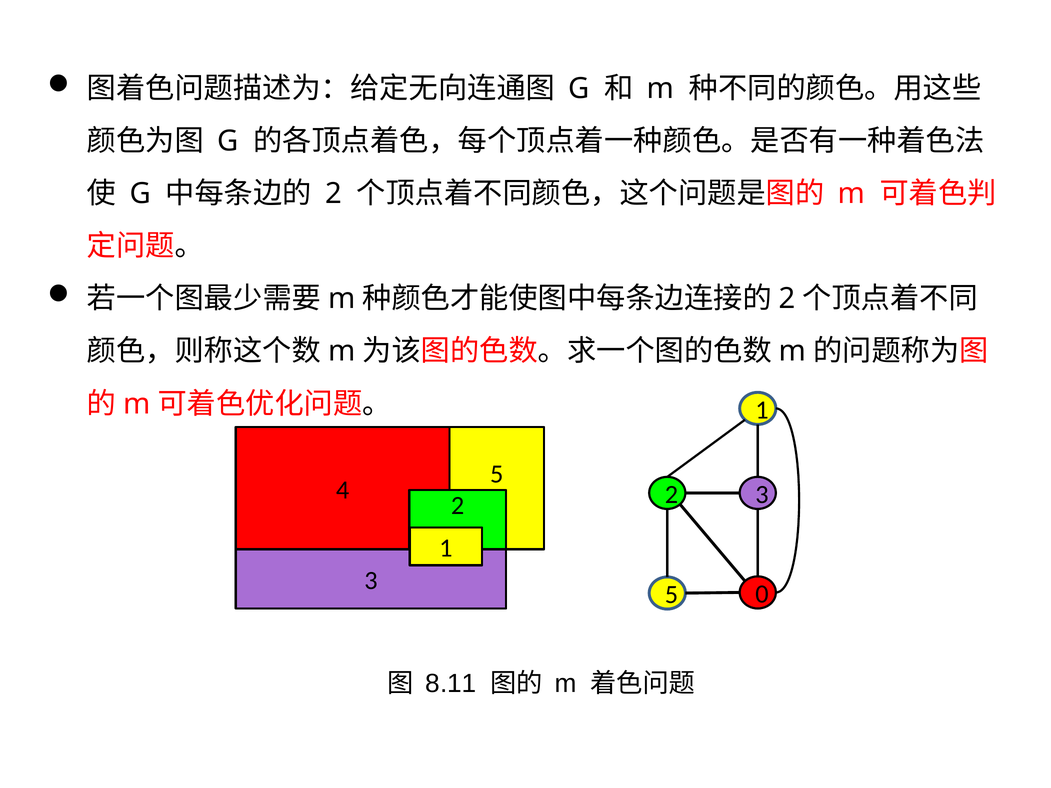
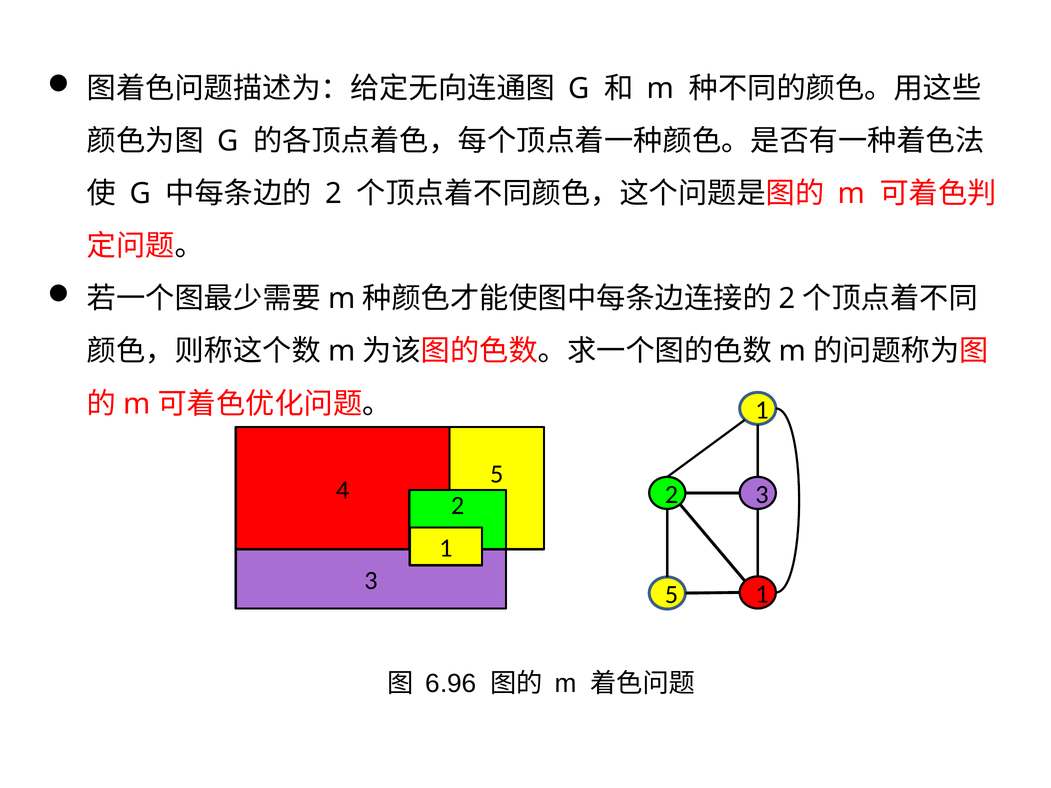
5 0: 0 -> 1
8.11: 8.11 -> 6.96
